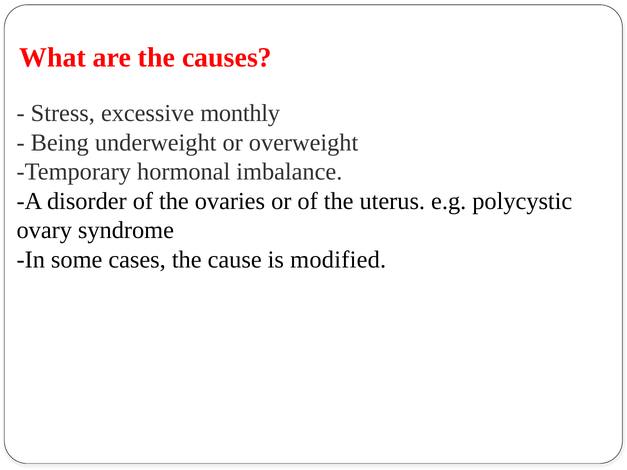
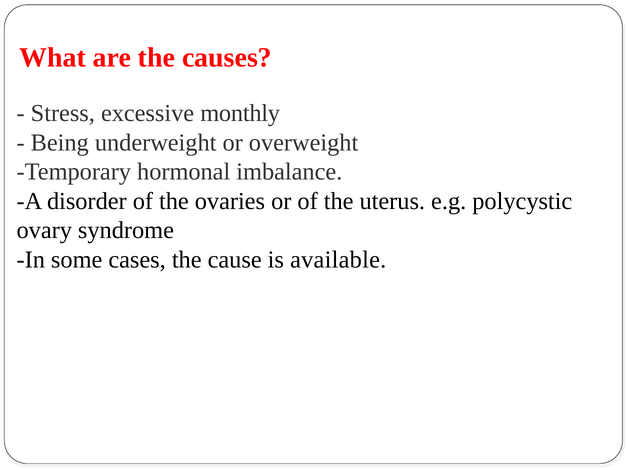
modified: modified -> available
